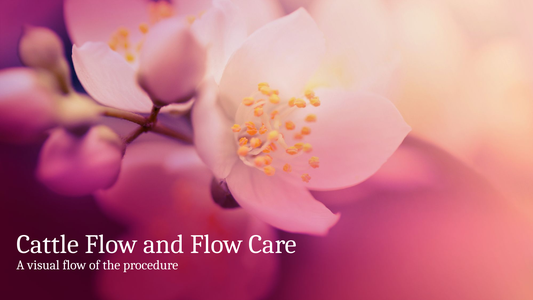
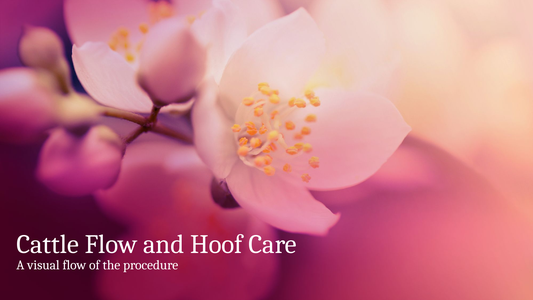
and Flow: Flow -> Hoof
